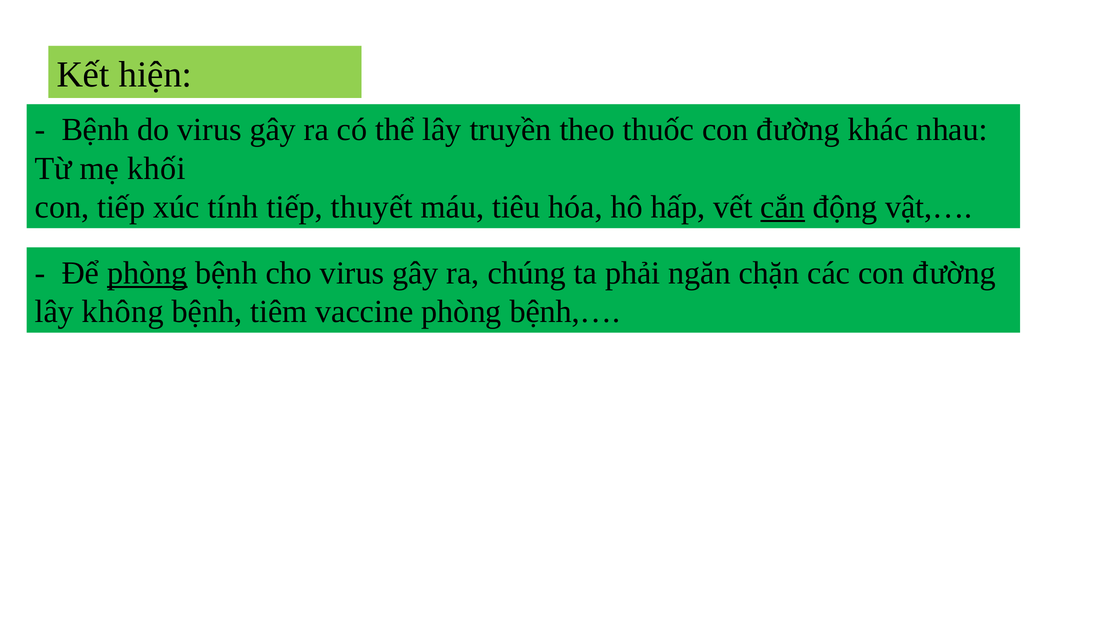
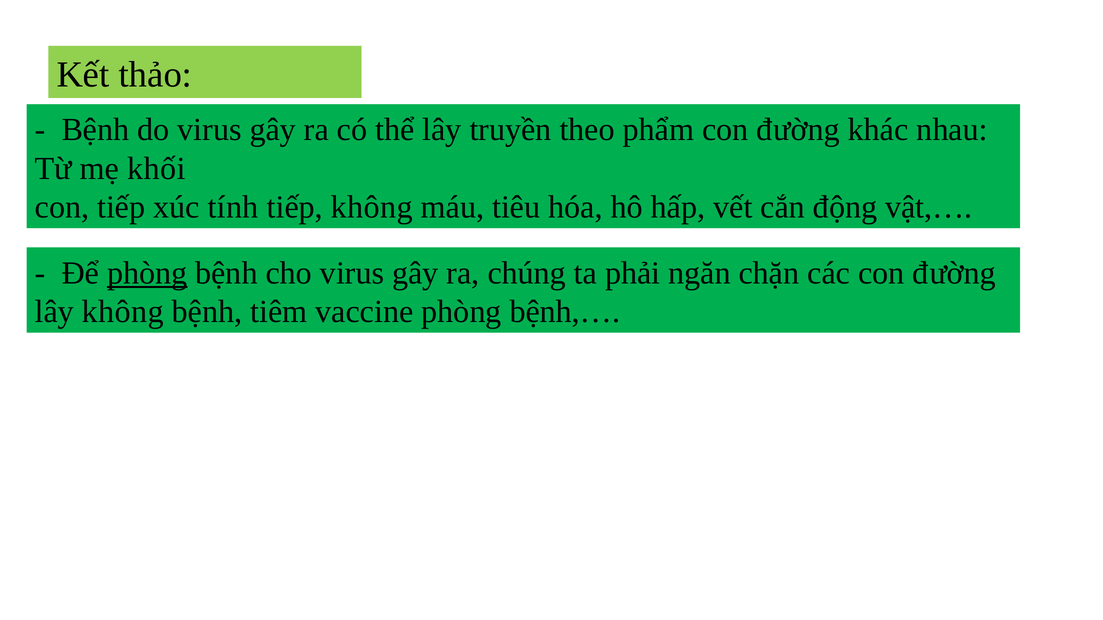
hiện: hiện -> thảo
thuốc: thuốc -> phẩm
tiếp thuyết: thuyết -> không
cắn underline: present -> none
